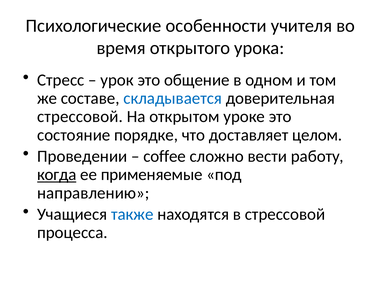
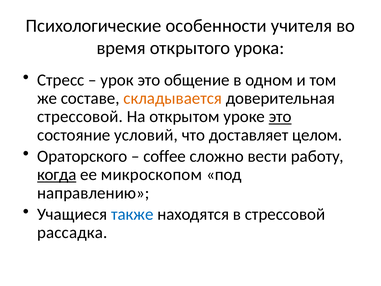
складывается colour: blue -> orange
это at (280, 117) underline: none -> present
порядке: порядке -> условий
Проведении: Проведении -> Ораторского
применяемые: применяемые -> микроскопом
процесса: процесса -> рассадка
